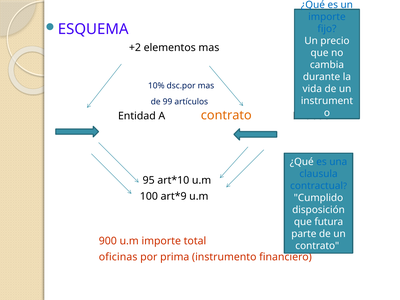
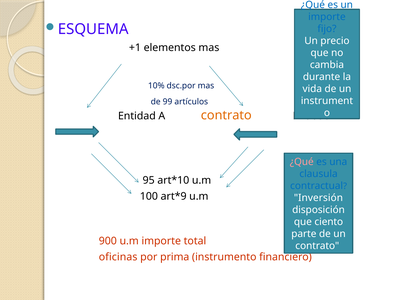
+2: +2 -> +1
¿Qué at (302, 162) colour: white -> pink
Cumplido: Cumplido -> Inversión
futura: futura -> ciento
